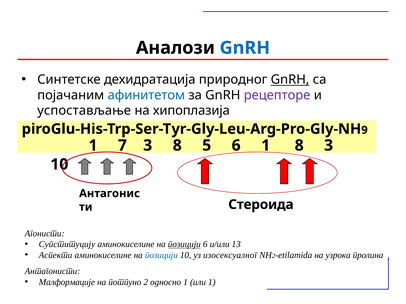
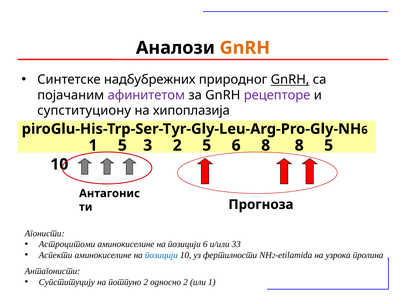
GnRH at (245, 48) colour: blue -> orange
дехидратација: дехидратација -> надбубрежних
афинитетом colour: blue -> purple
успостављање: успостављање -> супституциону
9 at (364, 130): 9 -> 6
1 7: 7 -> 5
3 8: 8 -> 2
6 1: 1 -> 8
8 3: 3 -> 5
Стероида: Стероида -> Прогноза
Супституцију: Супституцију -> Астроцитоми
позицији at (184, 245) underline: present -> none
13: 13 -> 33
изосексуалног: изосексуалног -> фертилности
Малформације: Малформације -> Супституцију
односно 1: 1 -> 2
